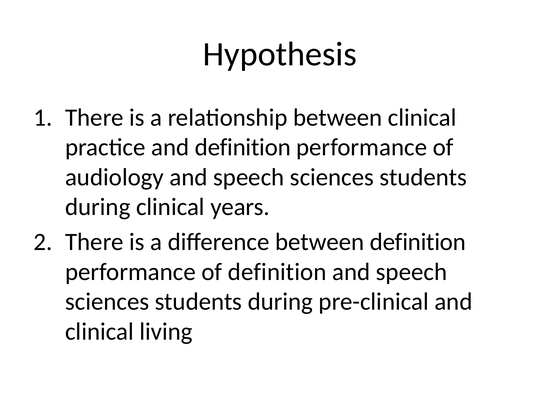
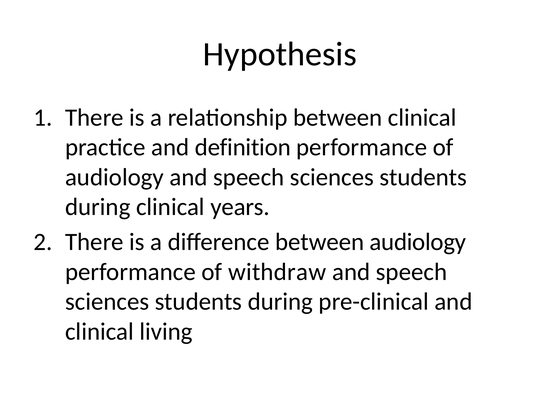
between definition: definition -> audiology
of definition: definition -> withdraw
